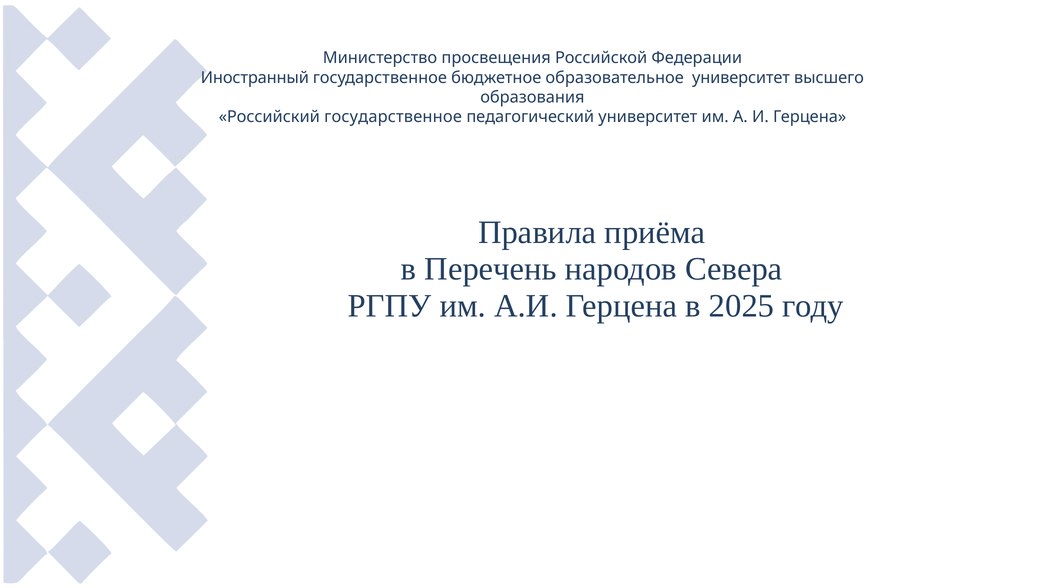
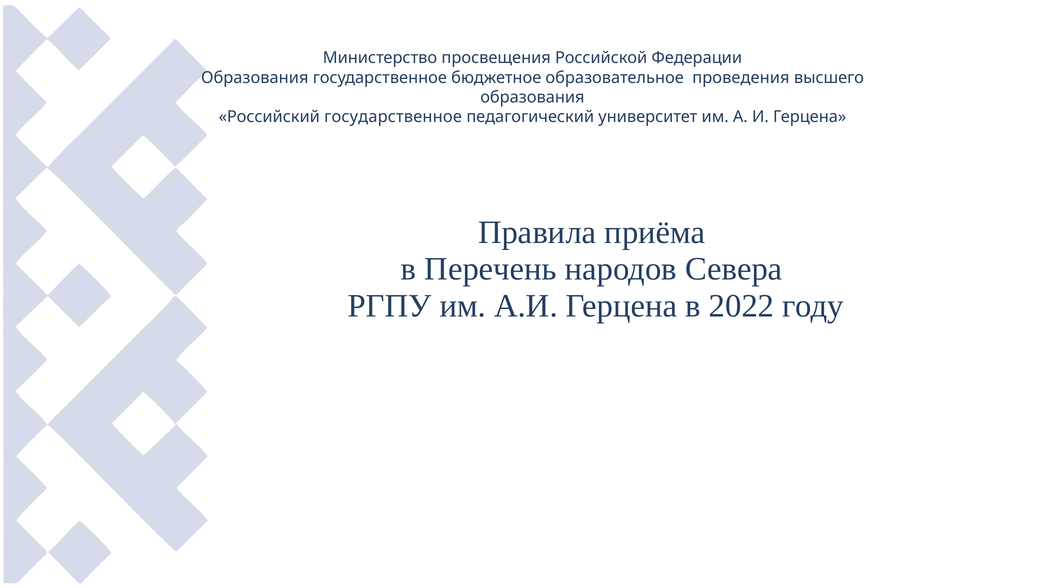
Иностранный at (255, 78): Иностранный -> Образования
образовательное университет: университет -> проведения
2025: 2025 -> 2022
